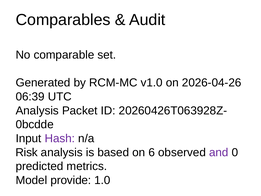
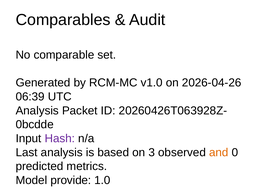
Risk: Risk -> Last
6: 6 -> 3
and colour: purple -> orange
